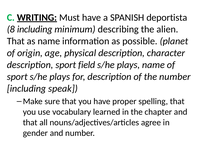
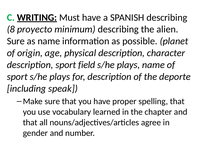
SPANISH deportista: deportista -> describing
8 including: including -> proyecto
That at (16, 41): That -> Sure
the number: number -> deporte
